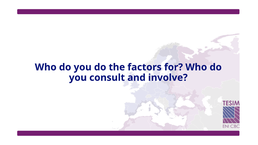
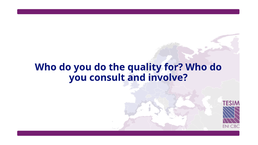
factors: factors -> quality
